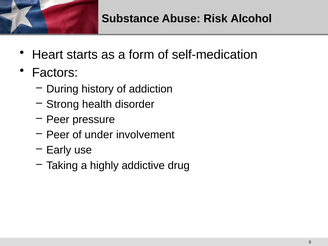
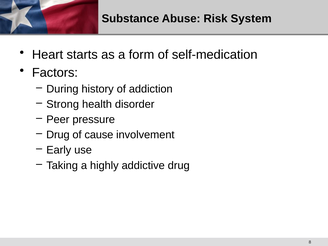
Alcohol: Alcohol -> System
Peer at (58, 135): Peer -> Drug
under: under -> cause
